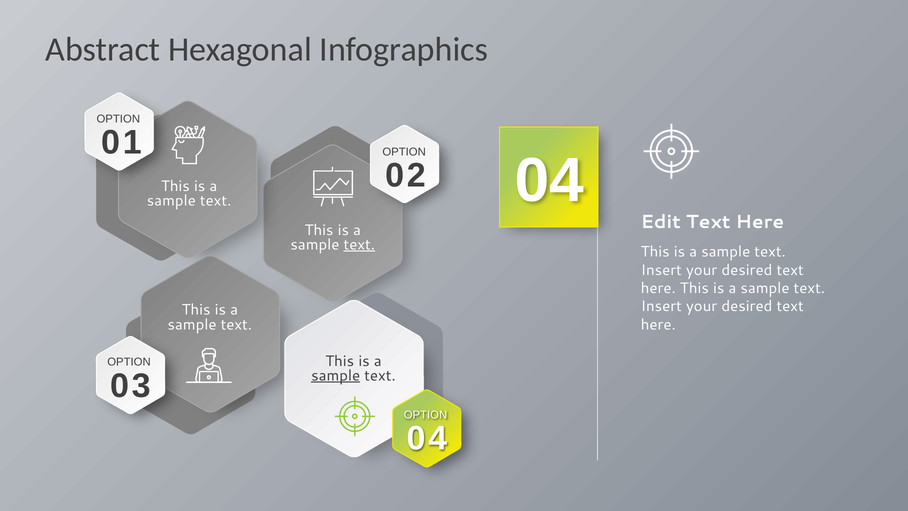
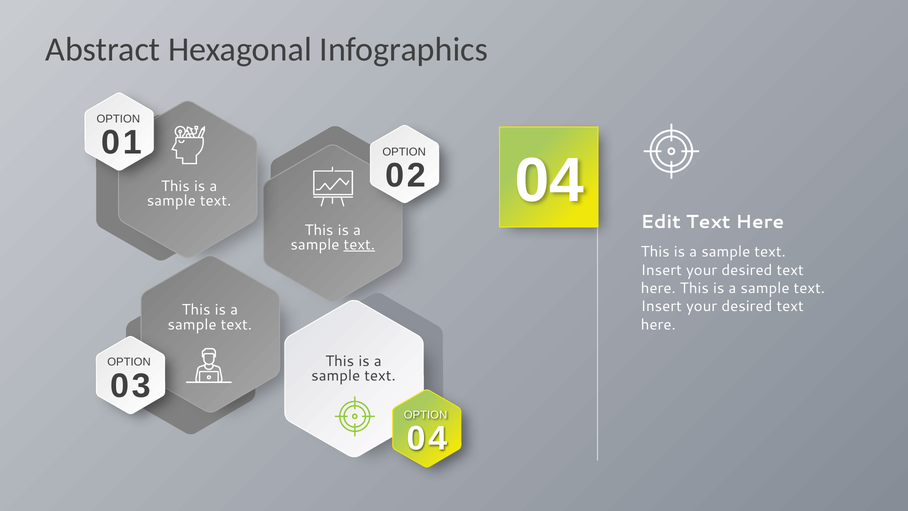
sample at (336, 376) underline: present -> none
